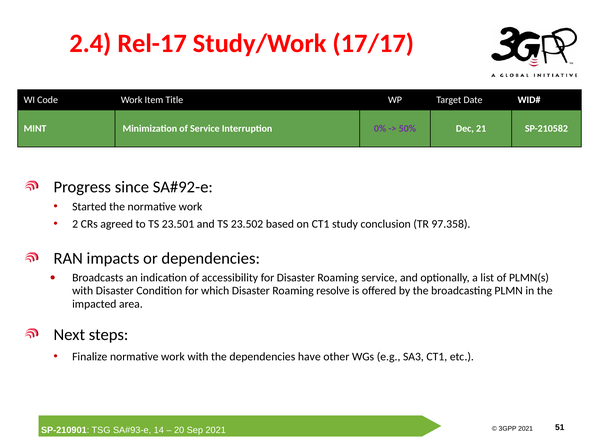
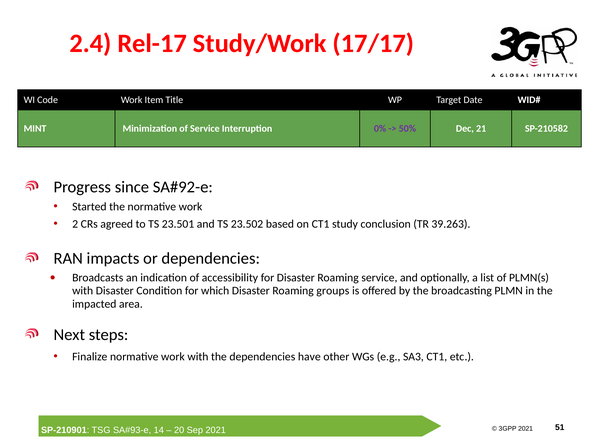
97.358: 97.358 -> 39.263
resolve: resolve -> groups
